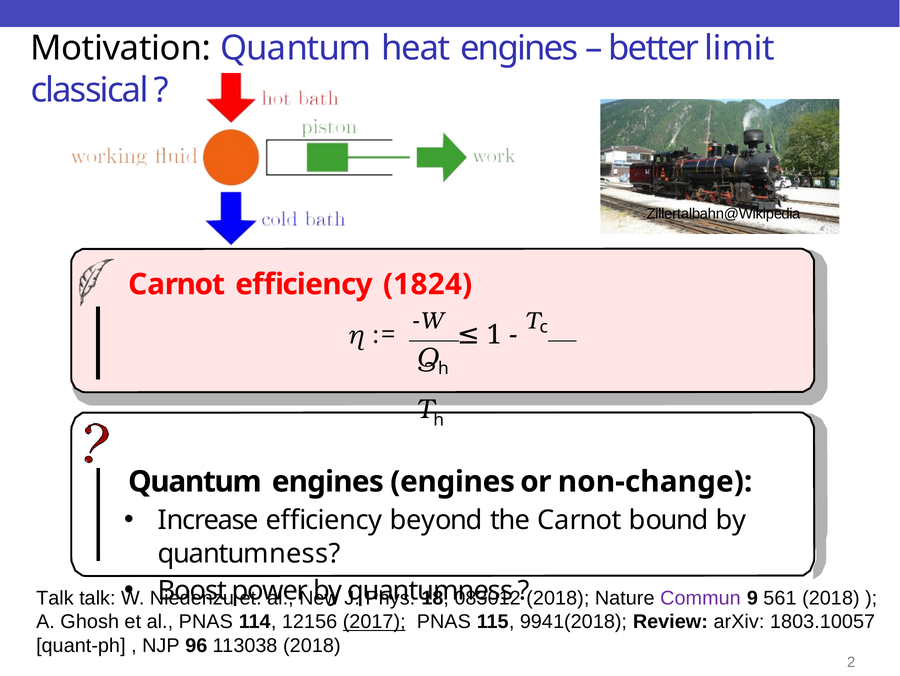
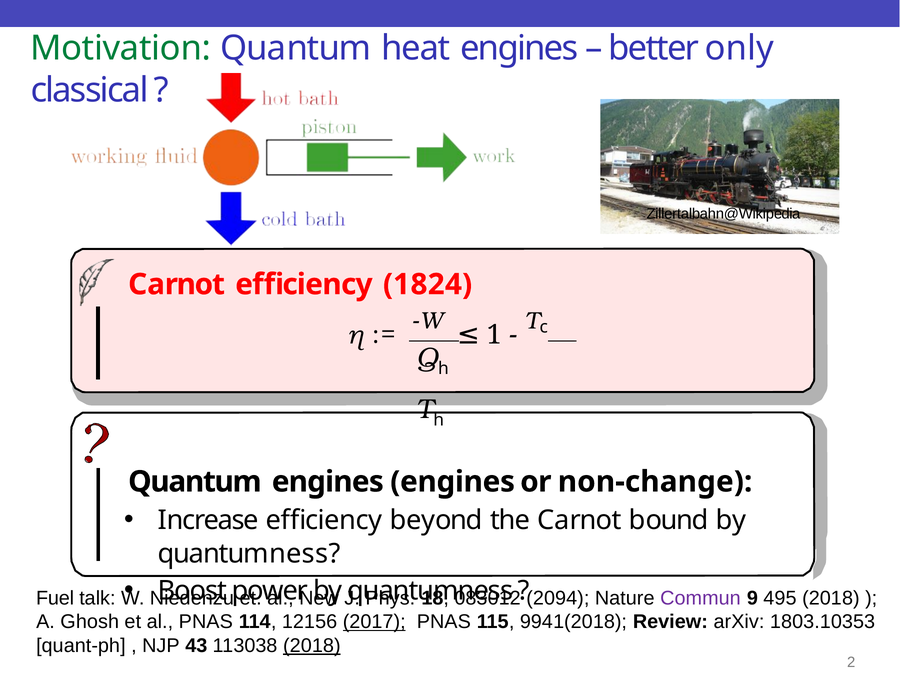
Motivation colour: black -> green
limit: limit -> only
Talk at (55, 598): Talk -> Fuel
2018 at (558, 598): 2018 -> 2094
561: 561 -> 495
1803.10057: 1803.10057 -> 1803.10353
96: 96 -> 43
2018 at (312, 645) underline: none -> present
